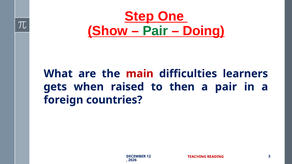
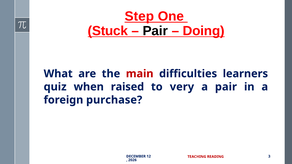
Show: Show -> Stuck
Pair at (155, 31) colour: green -> black
gets: gets -> quiz
then: then -> very
countries: countries -> purchase
